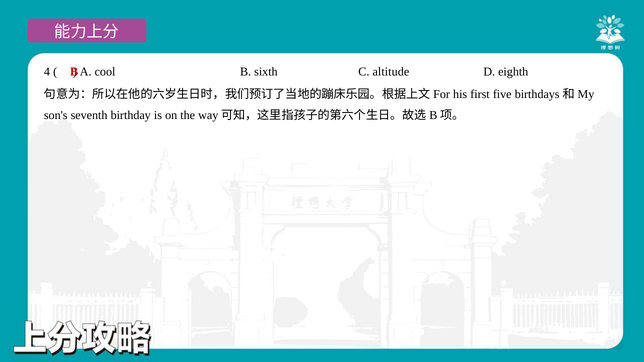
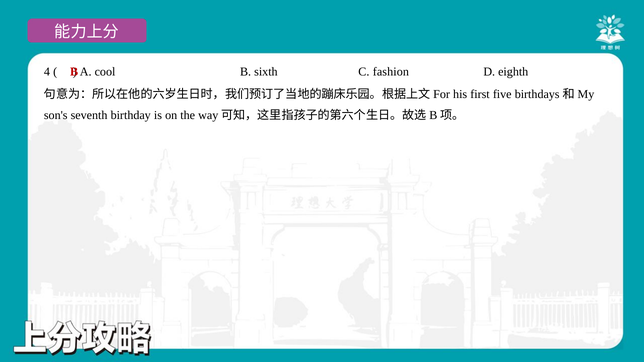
altitude: altitude -> fashion
